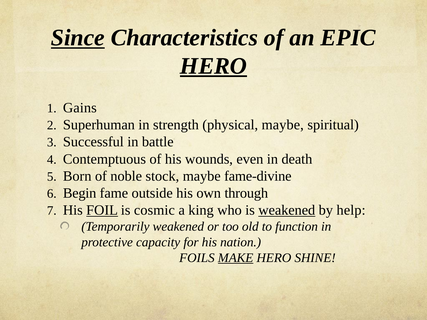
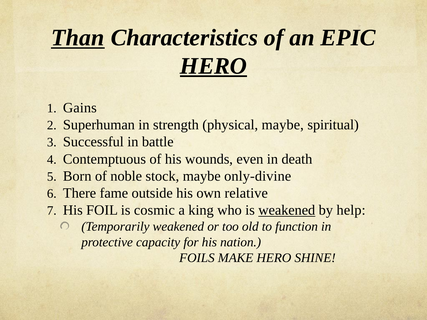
Since: Since -> Than
fame-divine: fame-divine -> only-divine
Begin: Begin -> There
through: through -> relative
FOIL underline: present -> none
MAKE underline: present -> none
